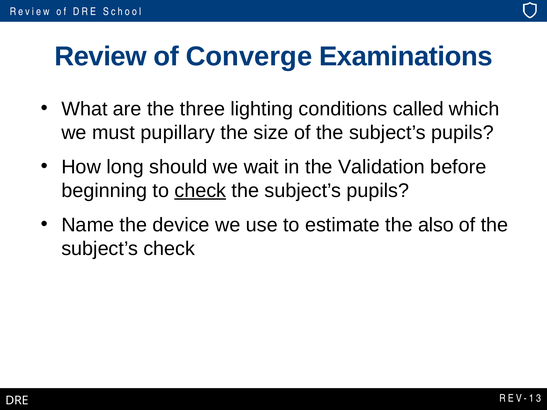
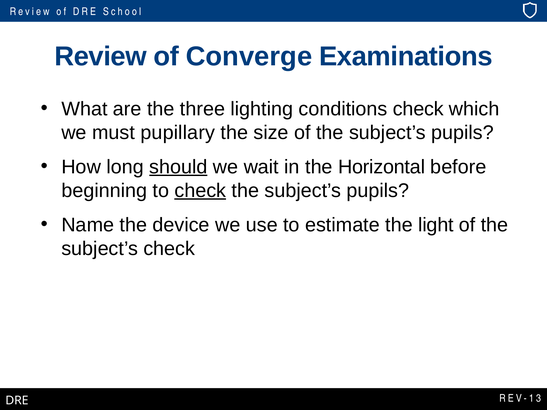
conditions called: called -> check
should underline: none -> present
Validation: Validation -> Horizontal
also: also -> light
